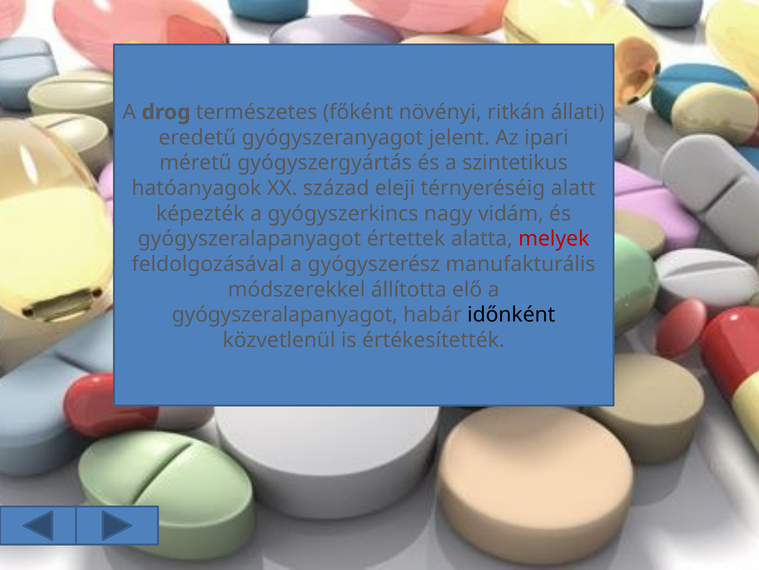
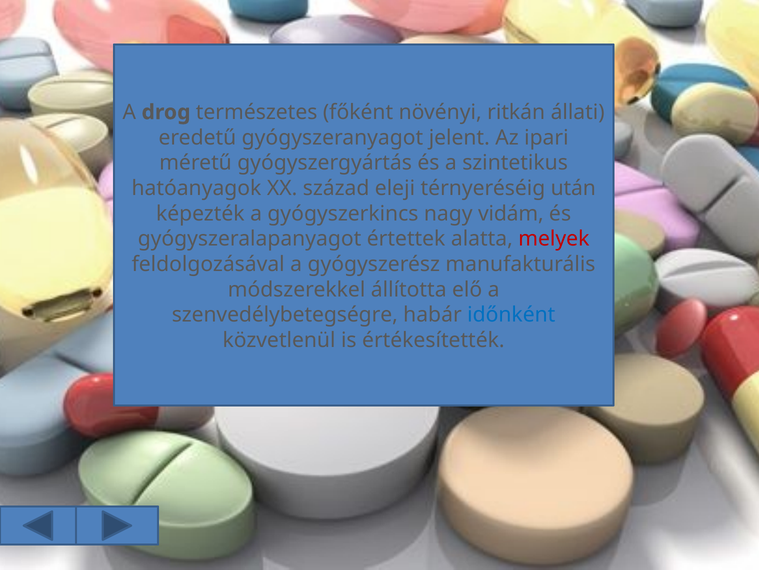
alatt: alatt -> után
gyógyszeralapanyagot at (285, 315): gyógyszeralapanyagot -> szenvedélybetegségre
időnként at (511, 315) colour: black -> blue
